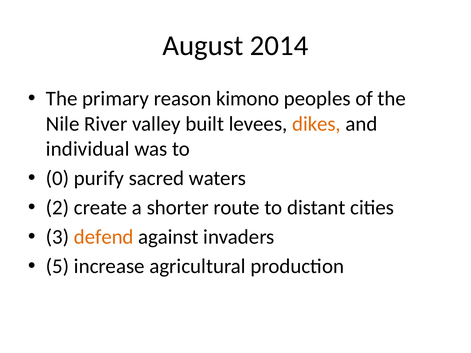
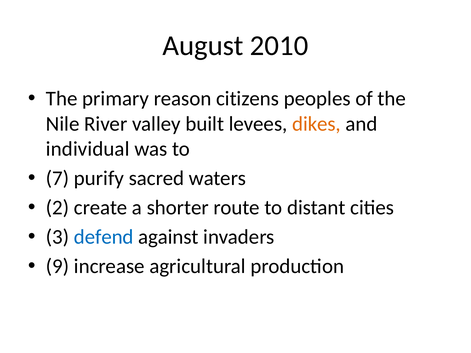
2014: 2014 -> 2010
kimono: kimono -> citizens
0: 0 -> 7
defend colour: orange -> blue
5: 5 -> 9
